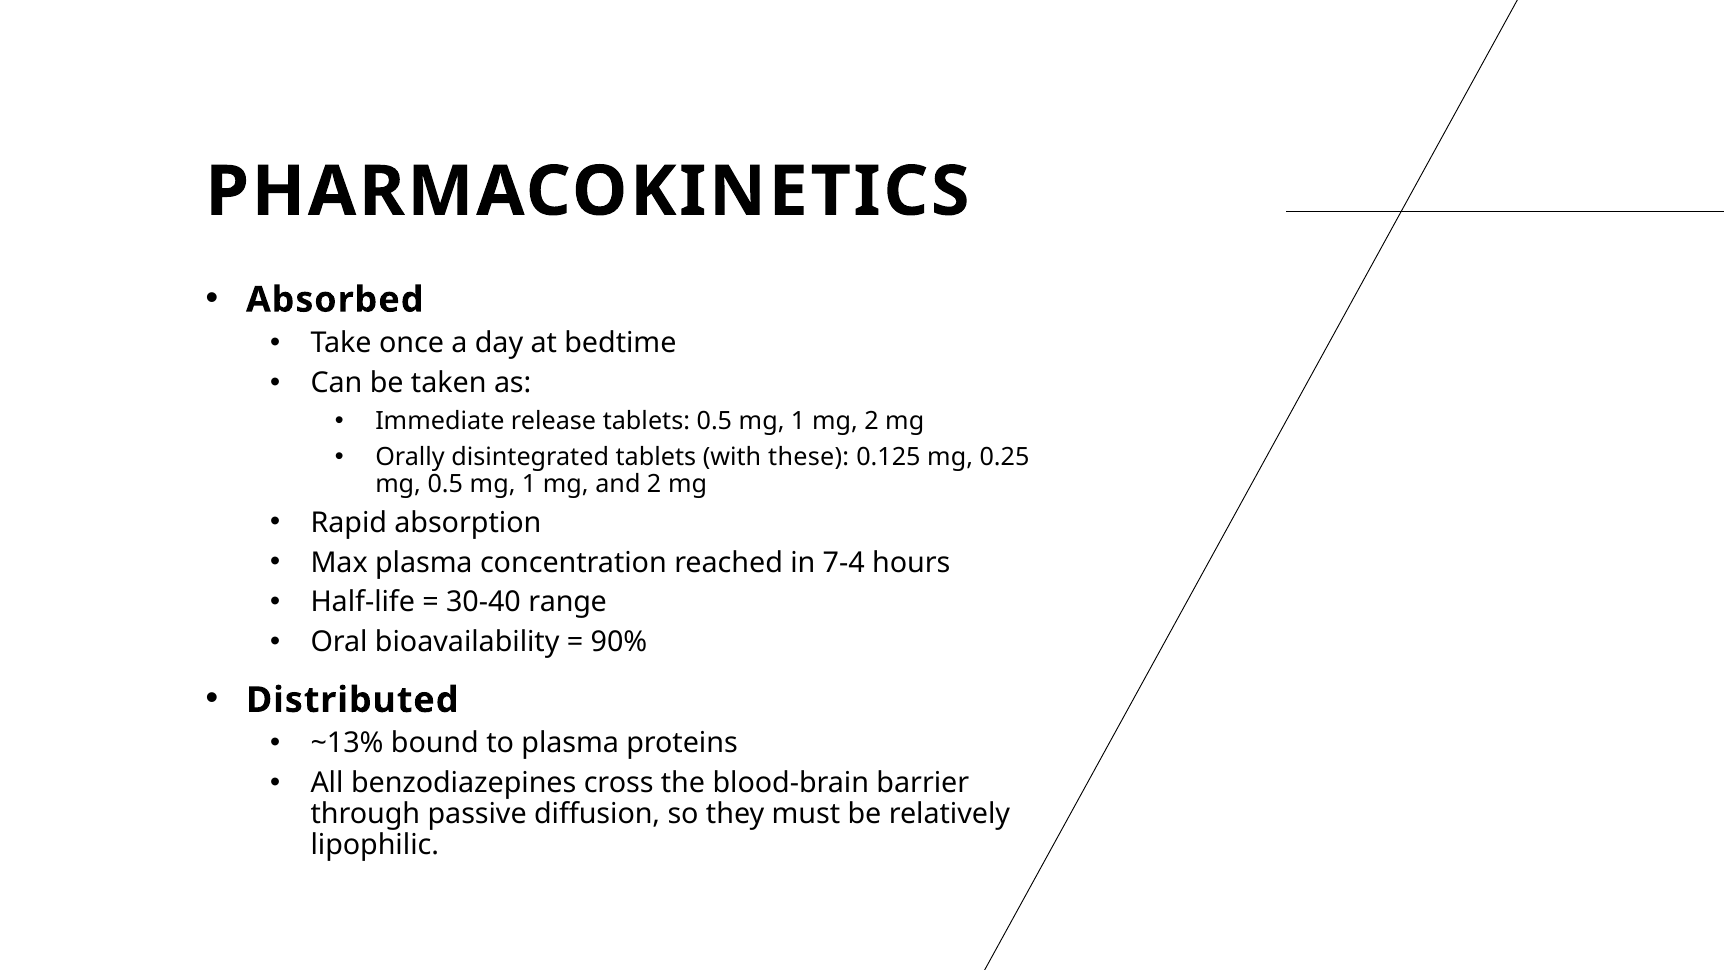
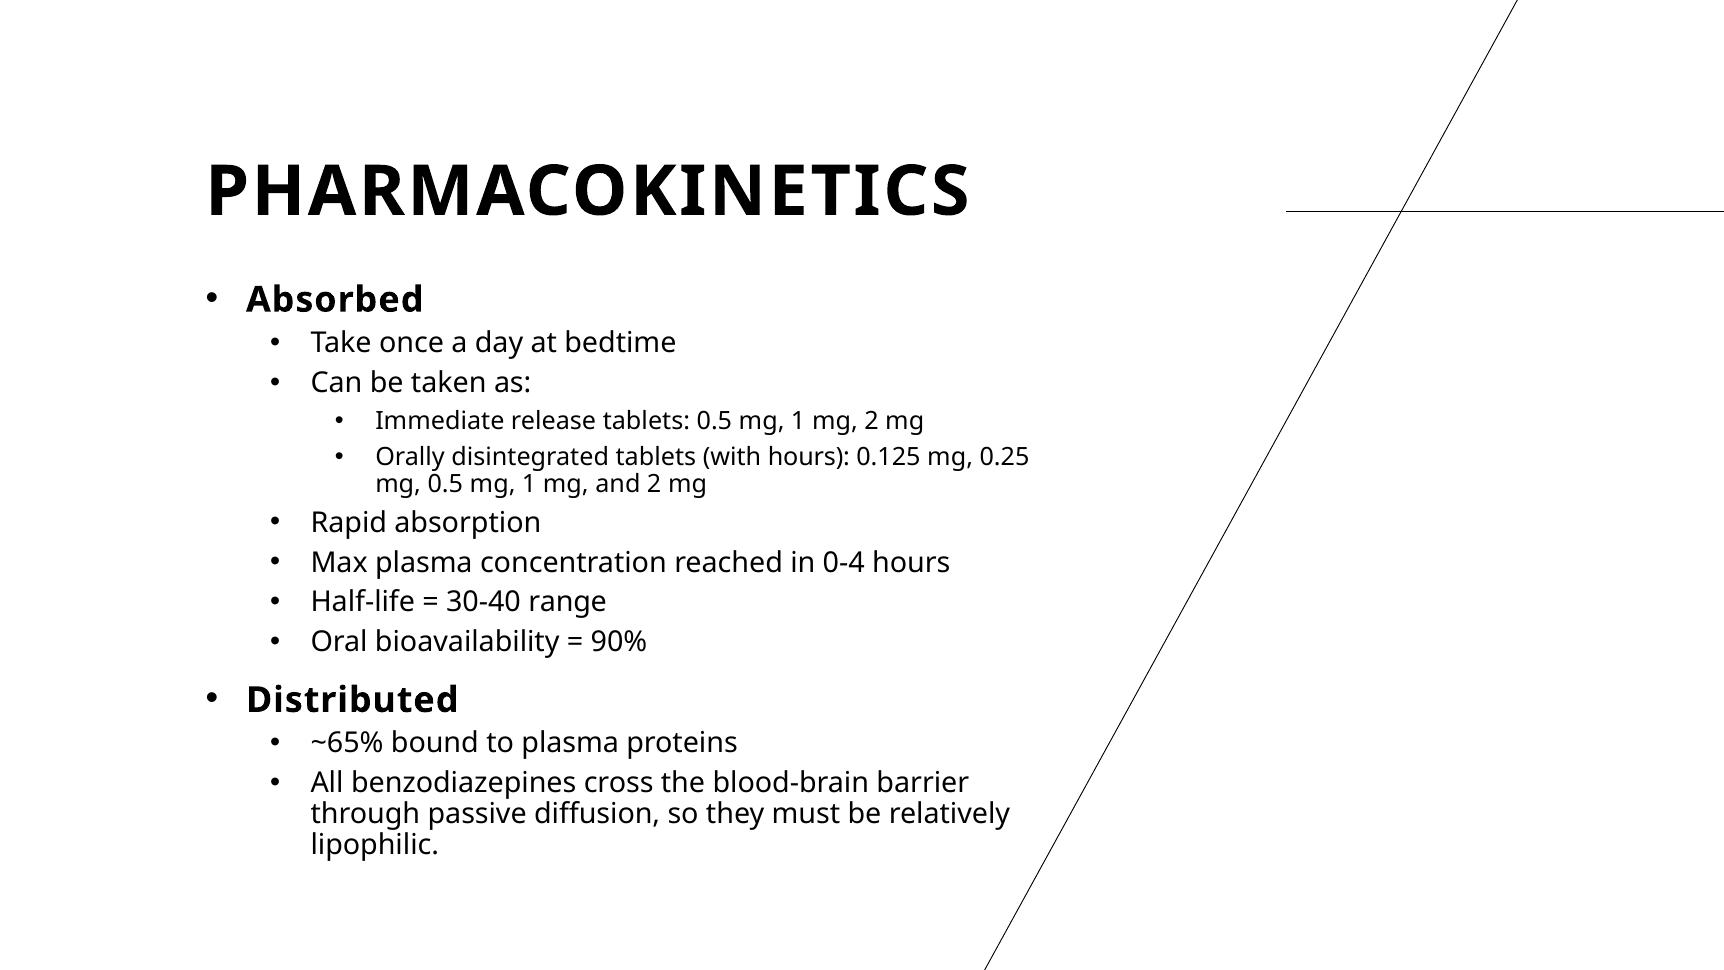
with these: these -> hours
7-4: 7-4 -> 0-4
~13%: ~13% -> ~65%
